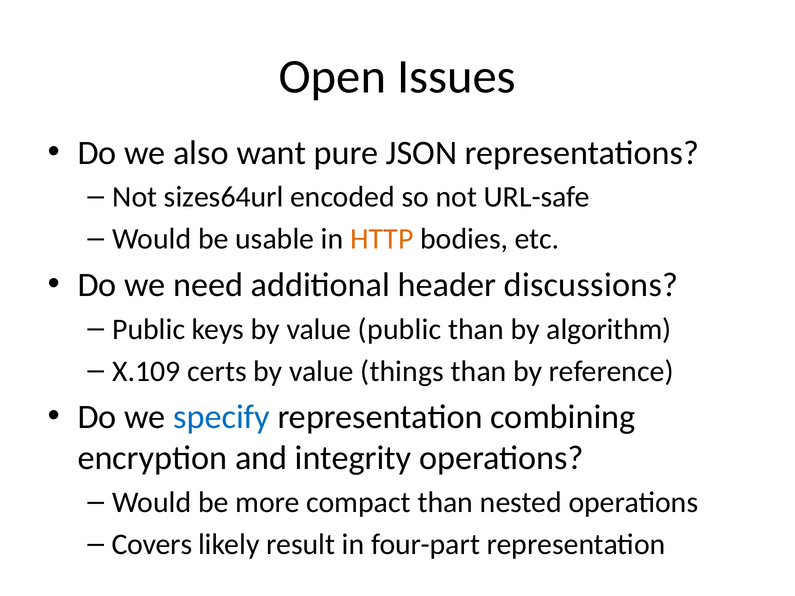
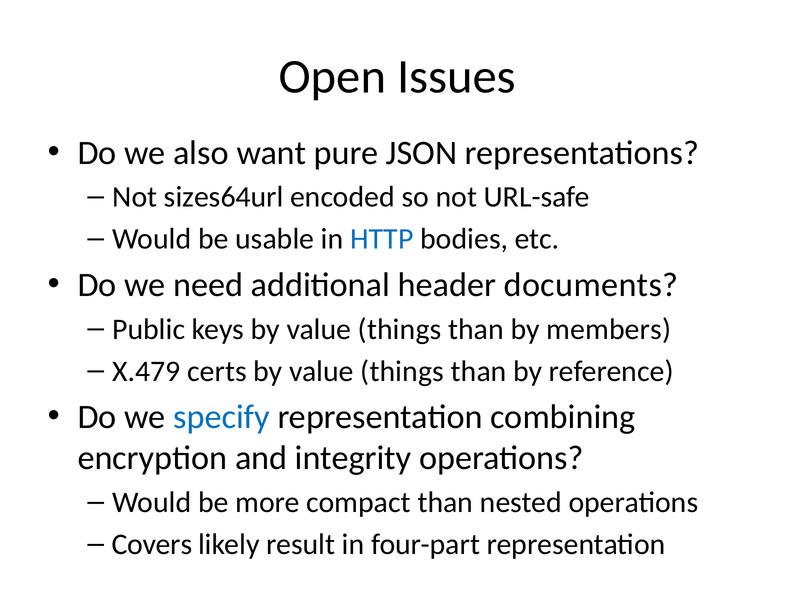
HTTP colour: orange -> blue
discussions: discussions -> documents
keys by value public: public -> things
algorithm: algorithm -> members
X.109: X.109 -> X.479
